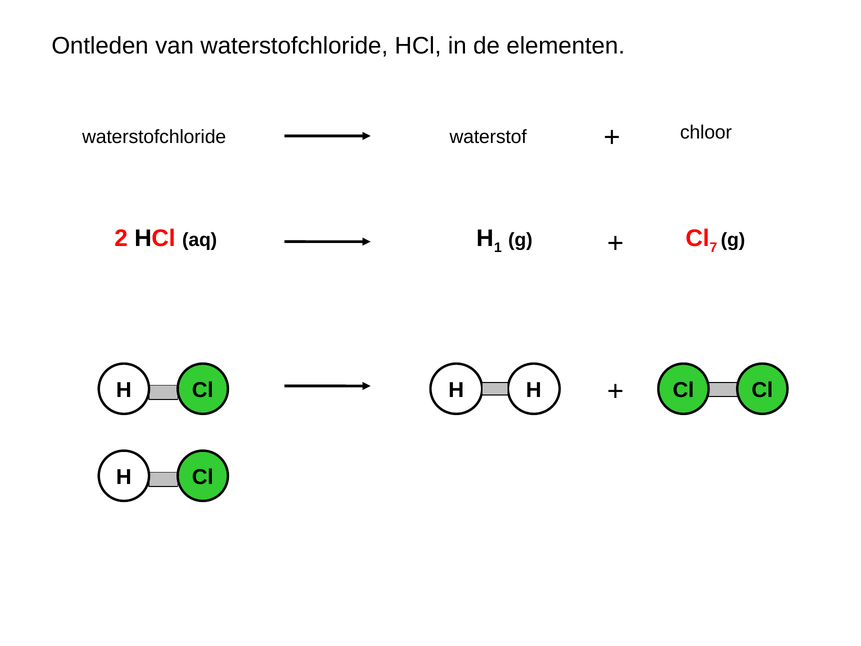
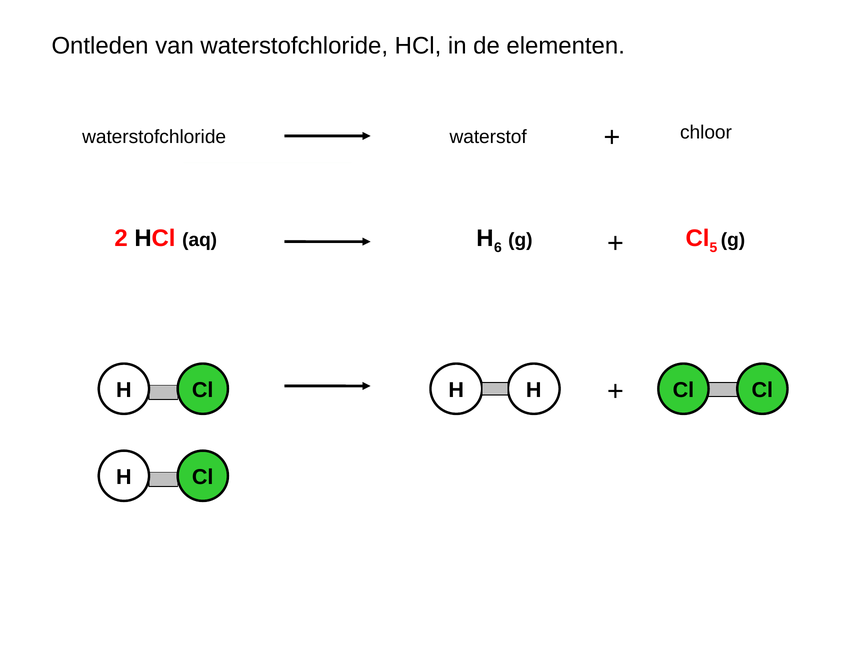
1: 1 -> 6
7: 7 -> 5
